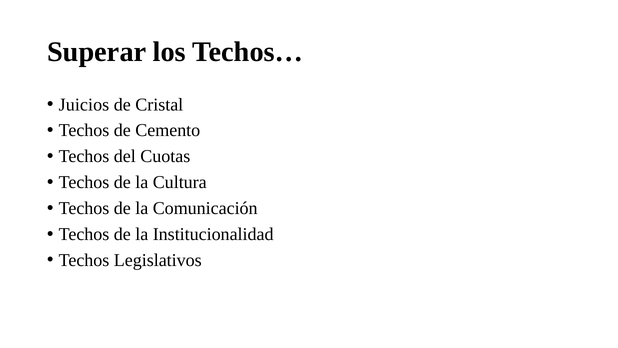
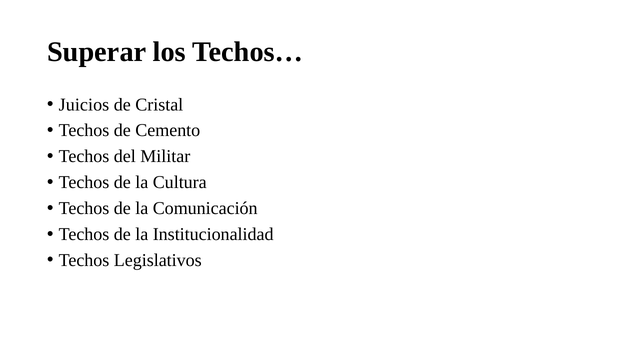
Cuotas: Cuotas -> Militar
